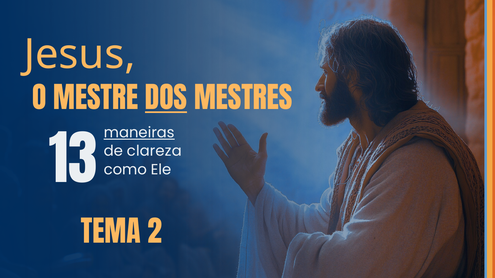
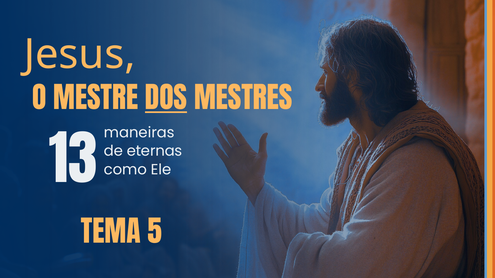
maneiras underline: present -> none
clareza: clareza -> eternas
2: 2 -> 5
